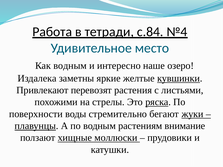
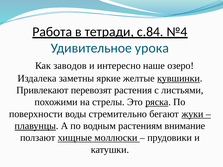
место: место -> урока
Как водным: водным -> заводов
